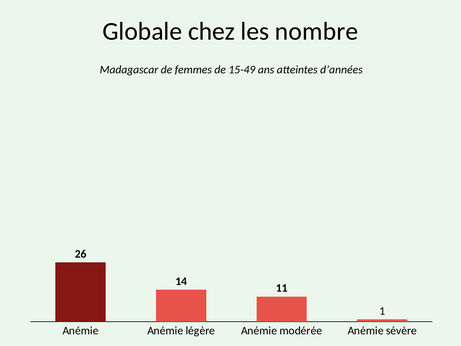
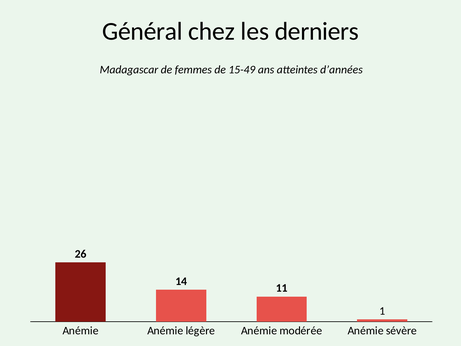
Globale: Globale -> Général
nombre: nombre -> derniers
